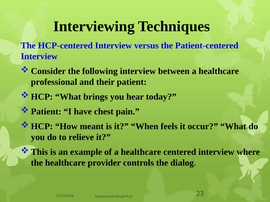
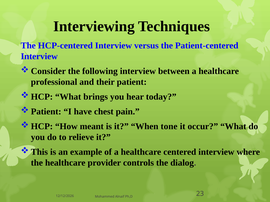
feels: feels -> tone
